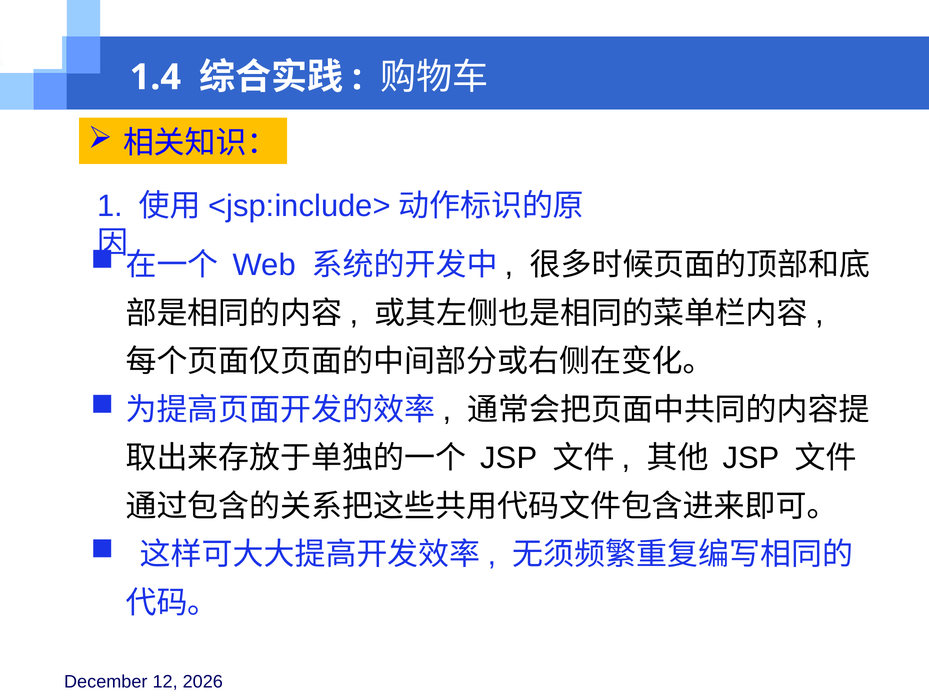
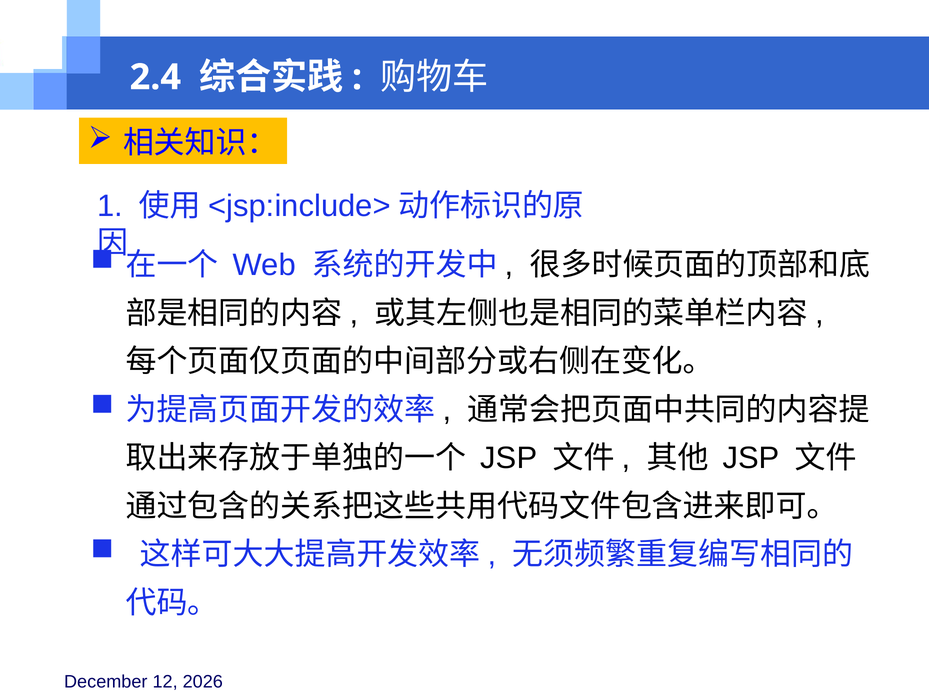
1.4: 1.4 -> 2.4
